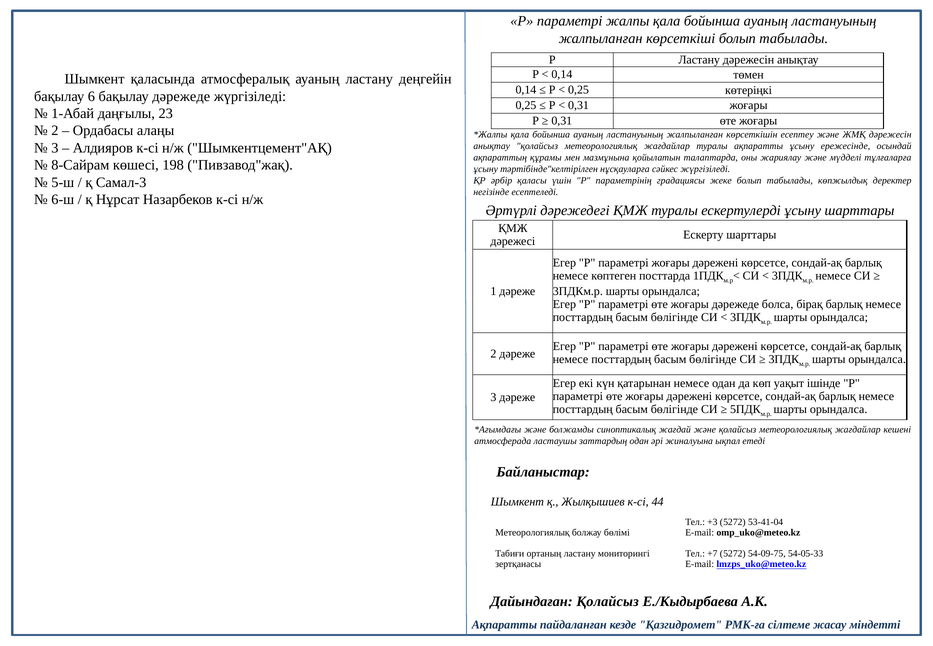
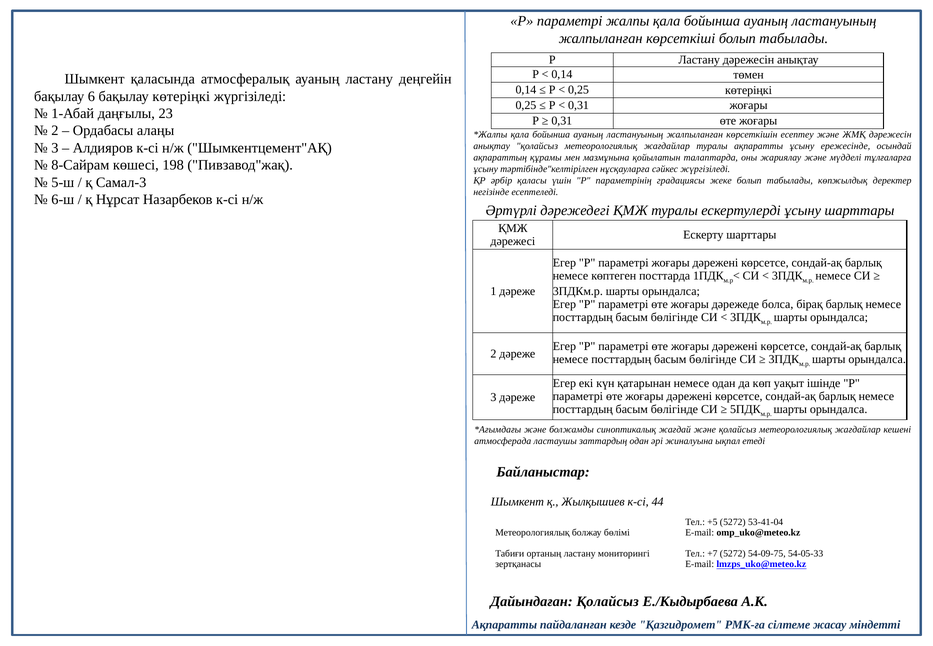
бақылау дәрежеде: дәрежеде -> көтеріңкі
+3: +3 -> +5
